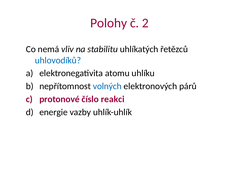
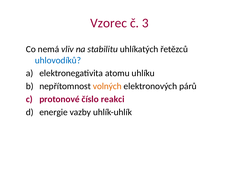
Polohy: Polohy -> Vzorec
2: 2 -> 3
volných colour: blue -> orange
